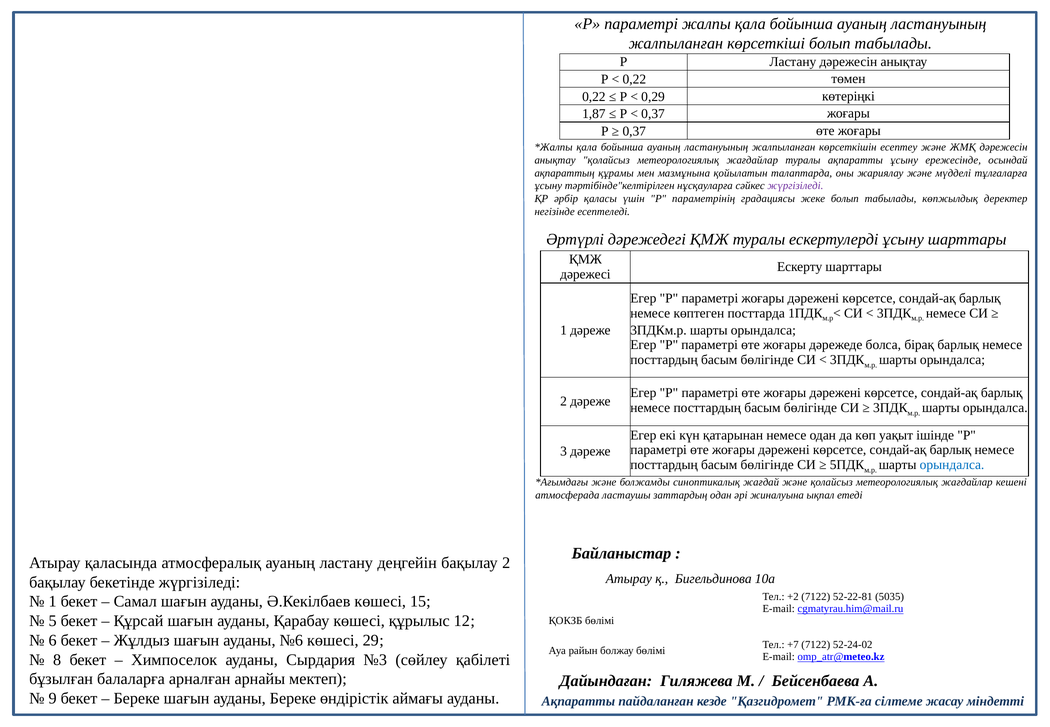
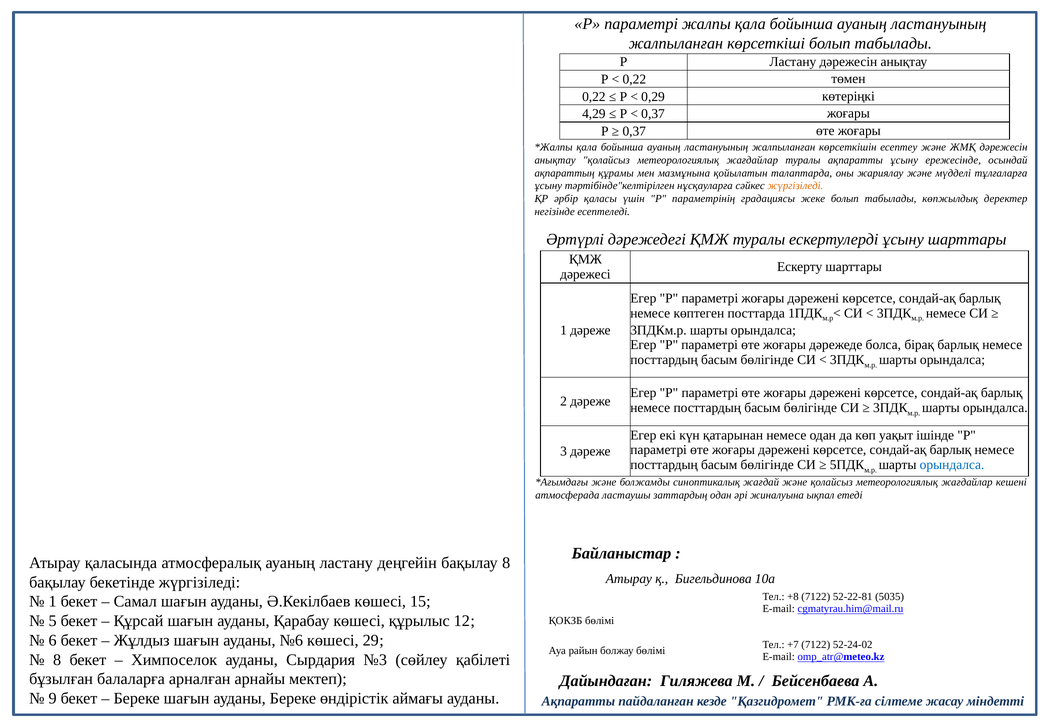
1,87: 1,87 -> 4,29
жүргізіледі at (795, 186) colour: purple -> orange
бақылау 2: 2 -> 8
+2: +2 -> +8
